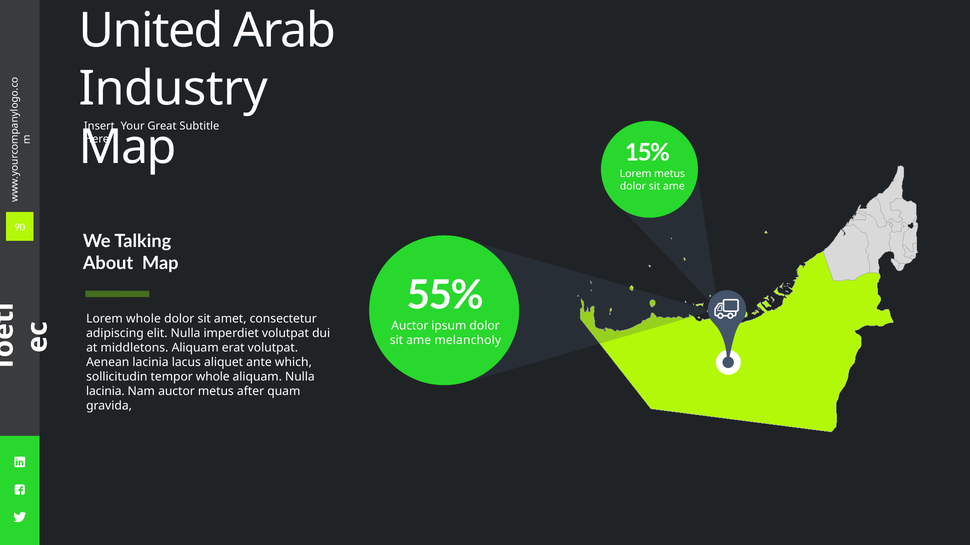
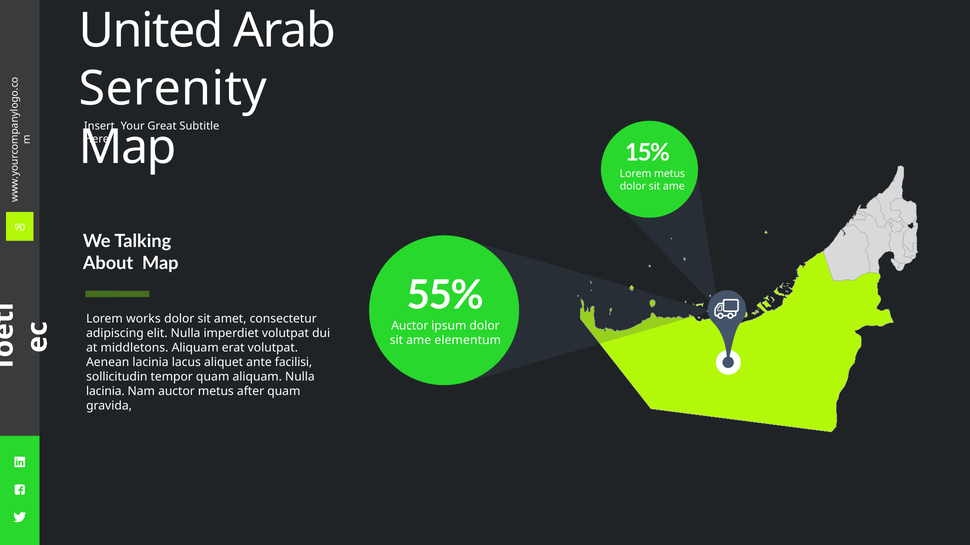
Industry: Industry -> Serenity
Lorem whole: whole -> works
melancholy: melancholy -> elementum
which: which -> facilisi
tempor whole: whole -> quam
